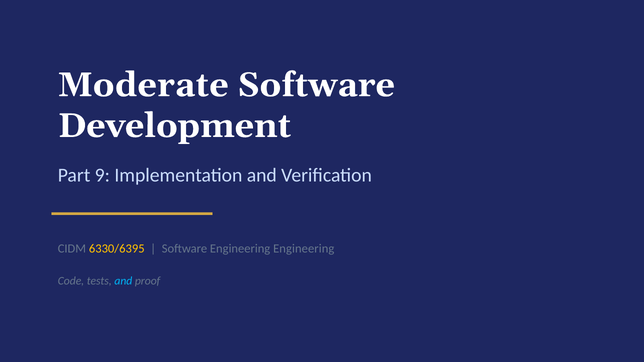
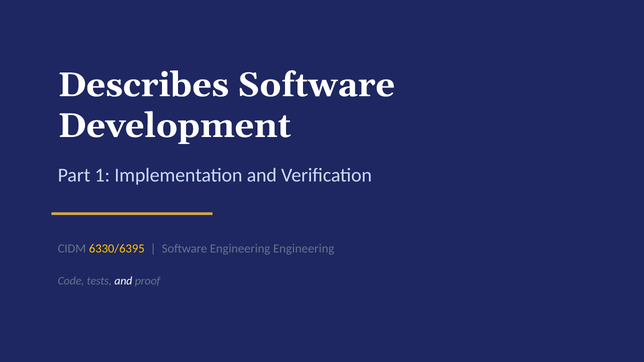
Moderate: Moderate -> Describes
9: 9 -> 1
and at (123, 281) colour: light blue -> white
